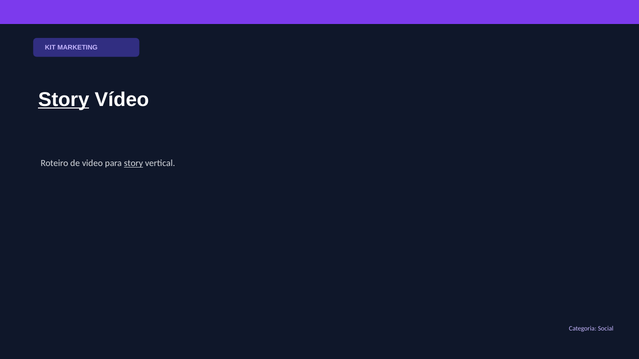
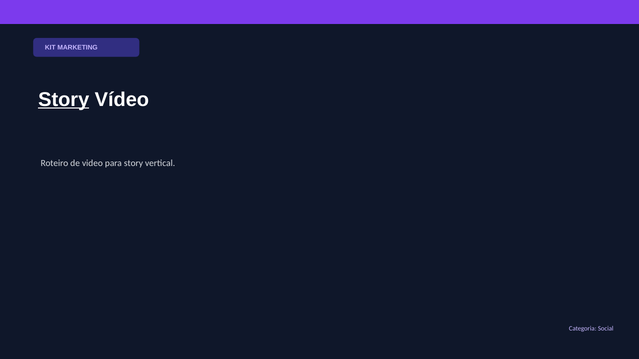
story at (133, 164) underline: present -> none
